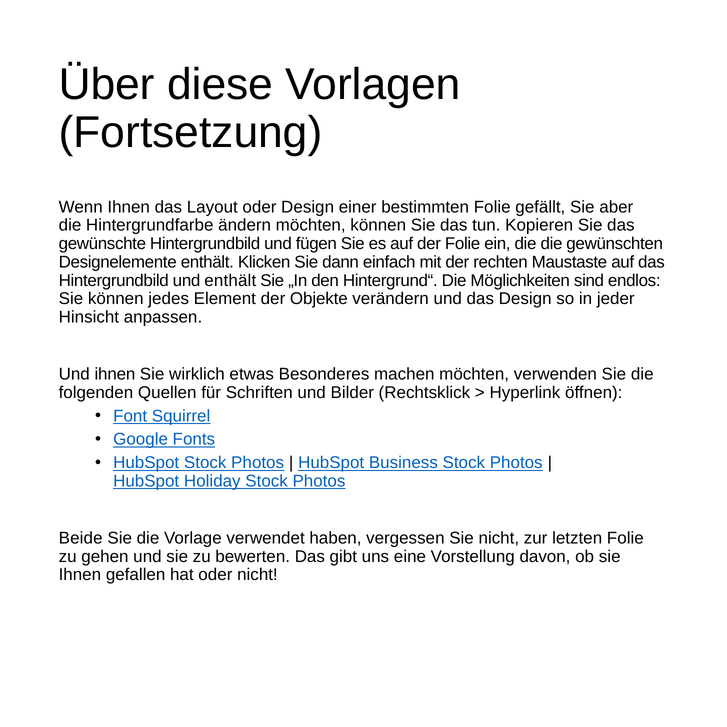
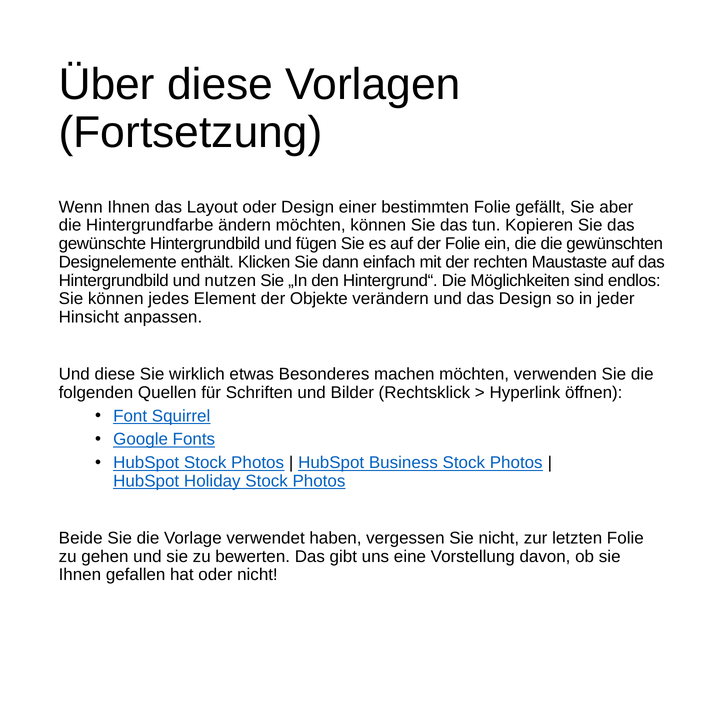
und enthält: enthält -> nutzen
Und ihnen: ihnen -> diese
